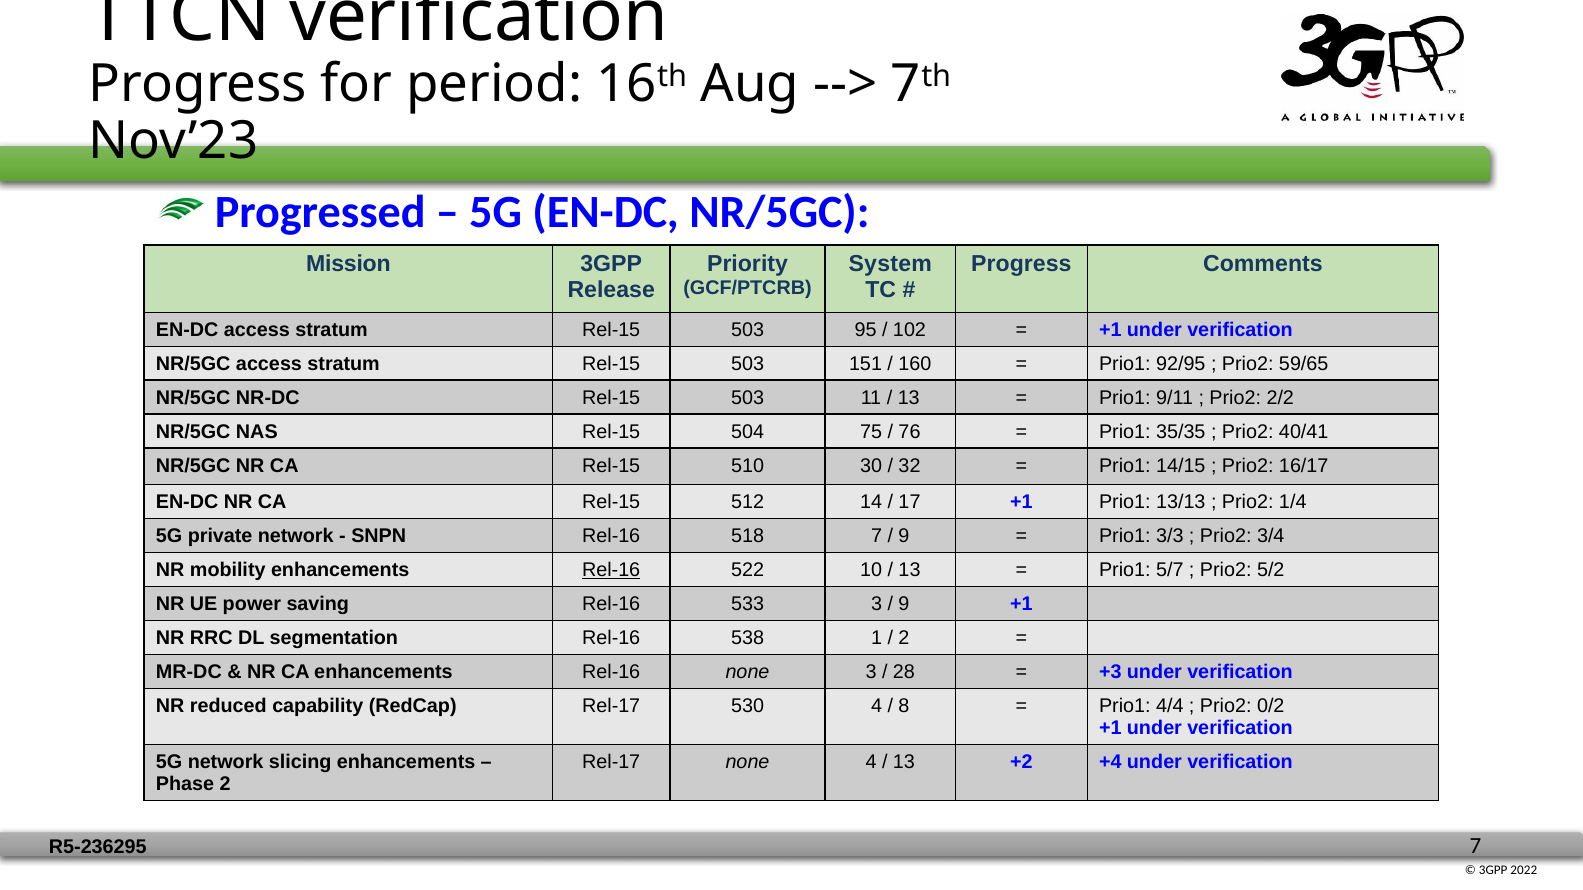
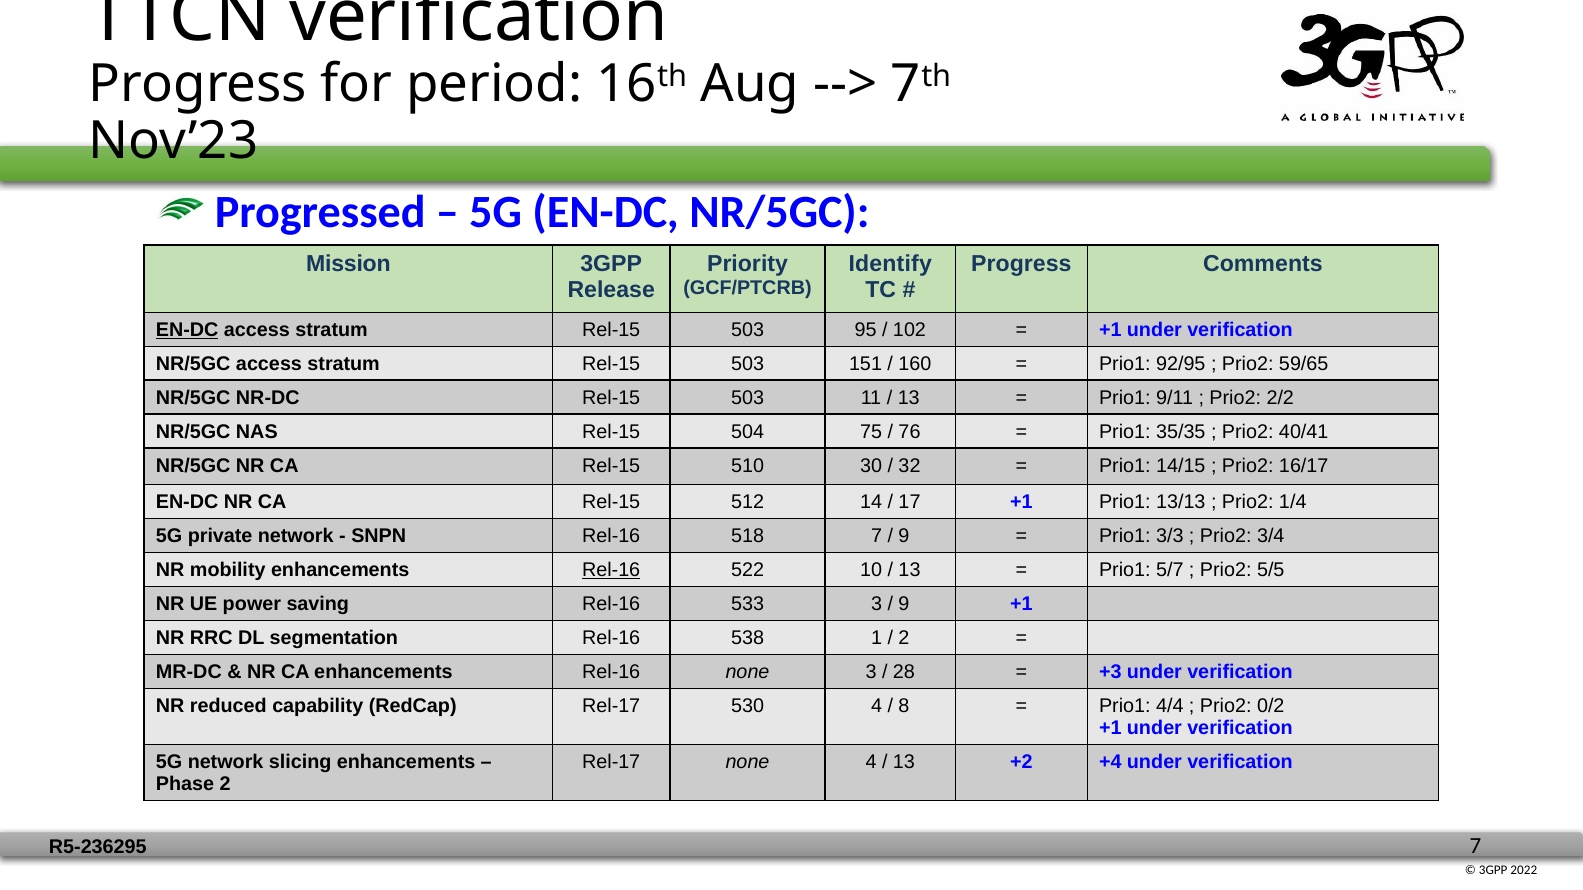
System: System -> Identify
EN-DC at (187, 330) underline: none -> present
5/2: 5/2 -> 5/5
